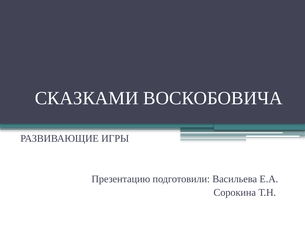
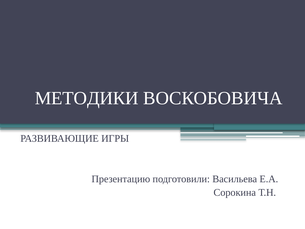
СКАЗКАМИ: СКАЗКАМИ -> МЕТОДИКИ
